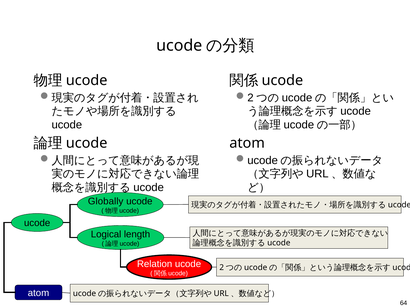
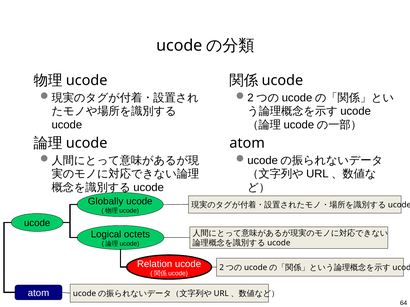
length: length -> octets
